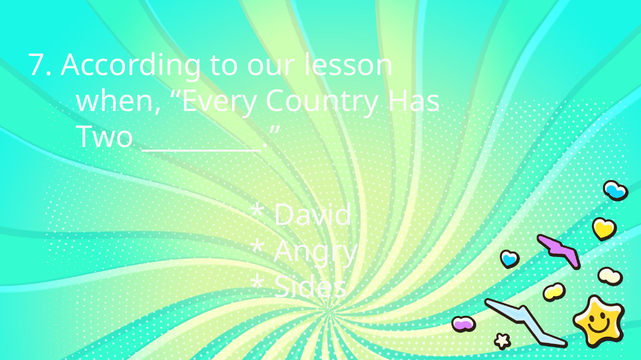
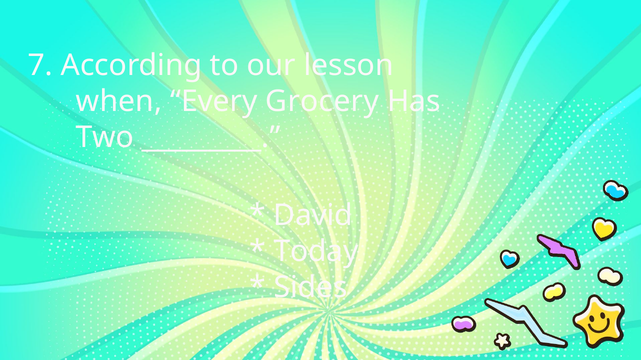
Country: Country -> Grocery
Angry: Angry -> Today
